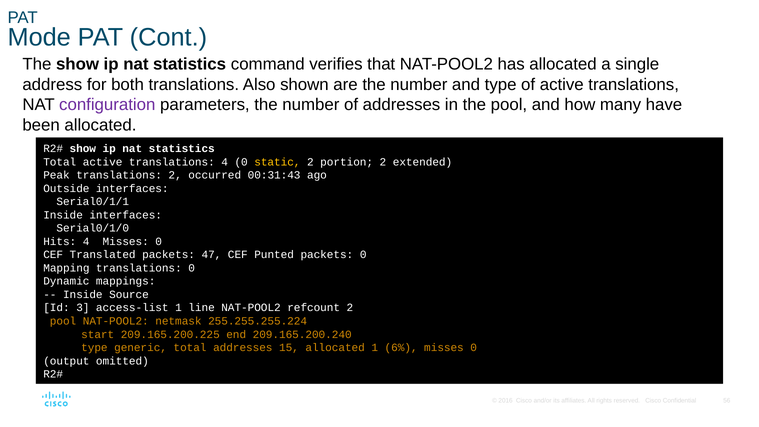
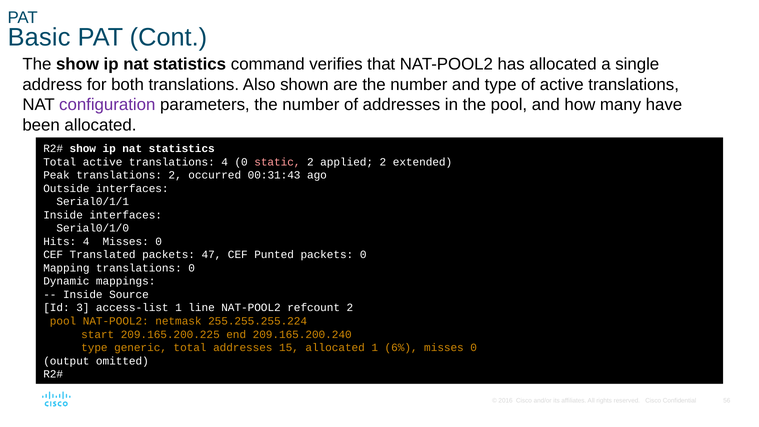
Mode: Mode -> Basic
static colour: yellow -> pink
portion: portion -> applied
